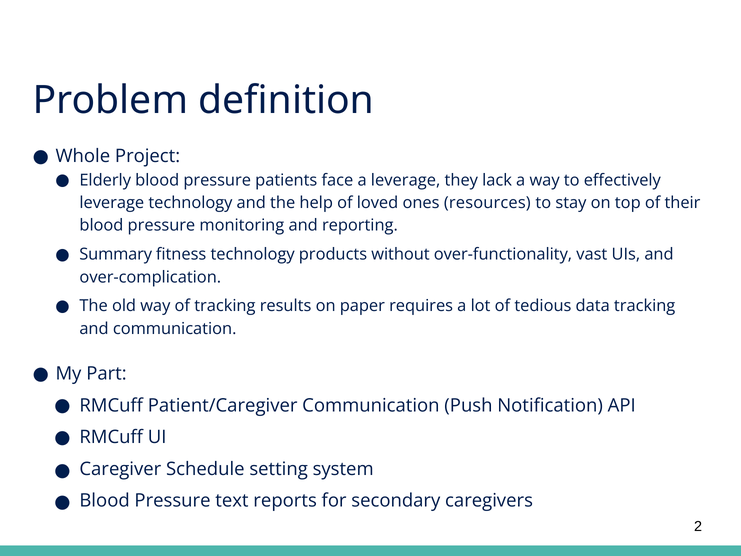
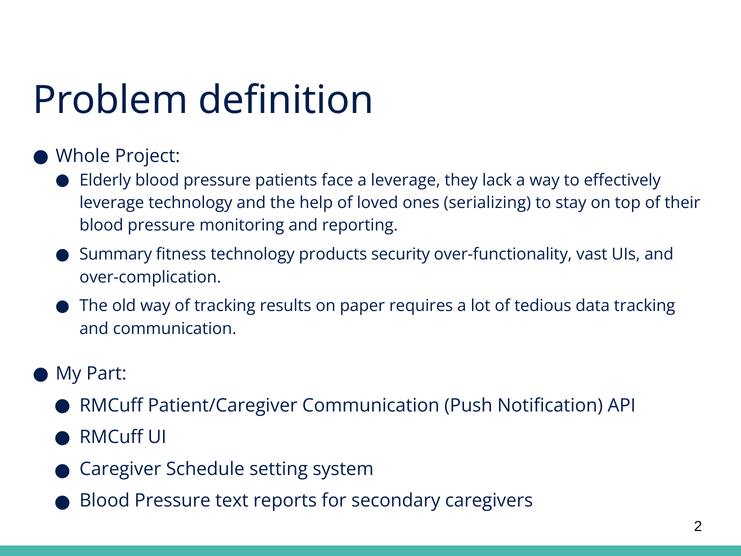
resources: resources -> serializing
without: without -> security
